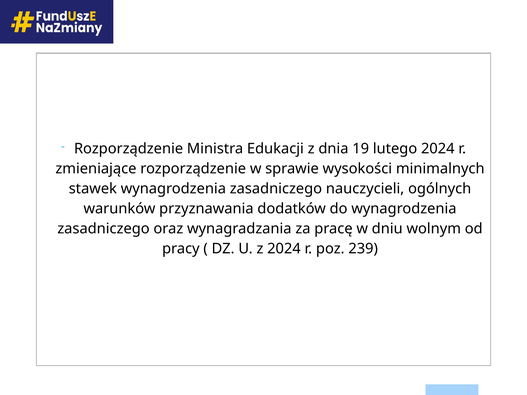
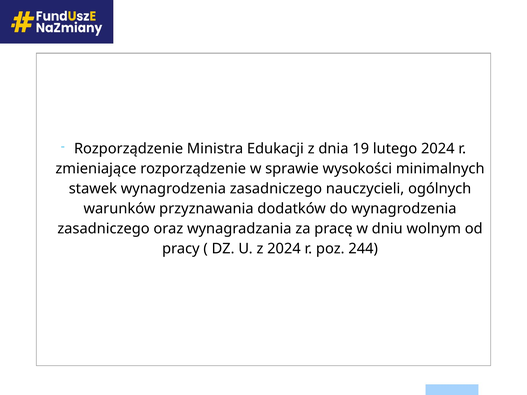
239: 239 -> 244
